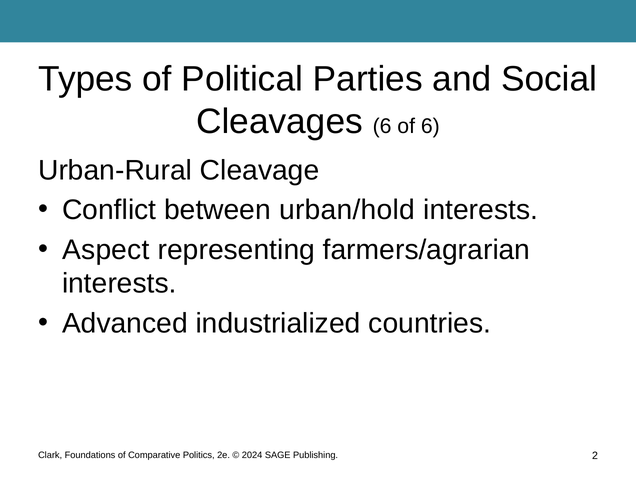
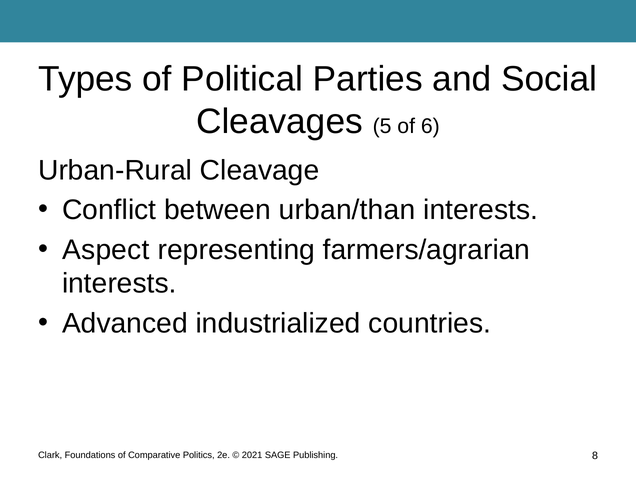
Cleavages 6: 6 -> 5
urban/hold: urban/hold -> urban/than
2024: 2024 -> 2021
2: 2 -> 8
